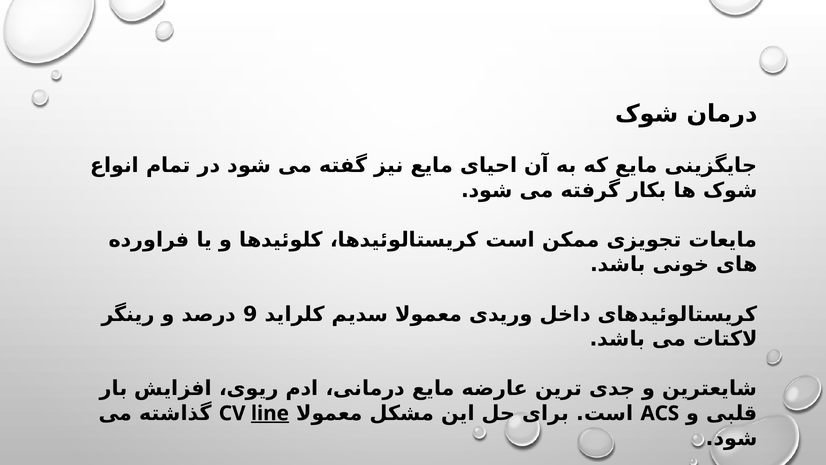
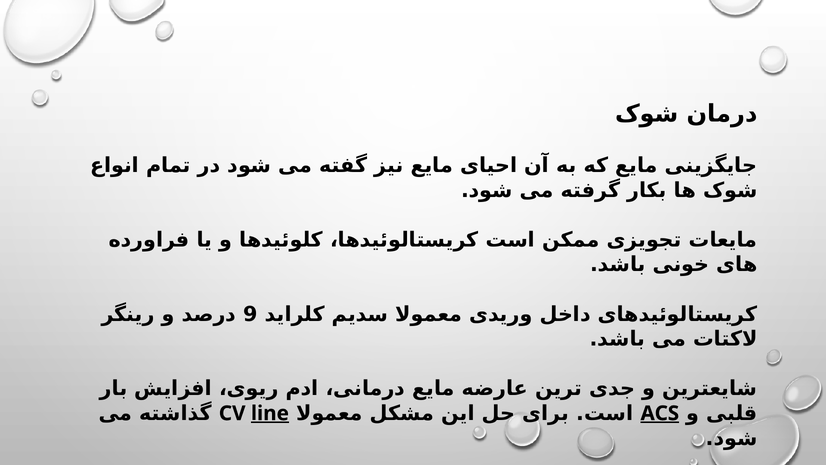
ACS underline: none -> present
